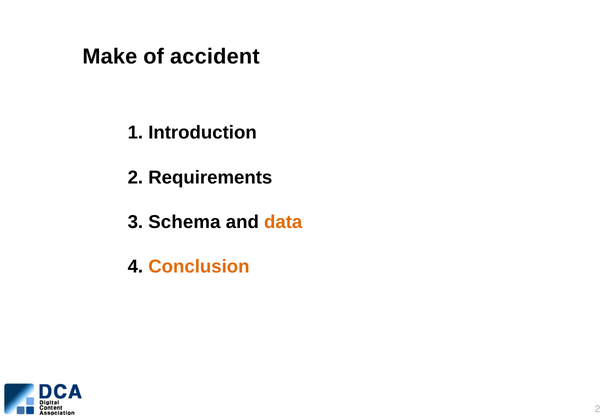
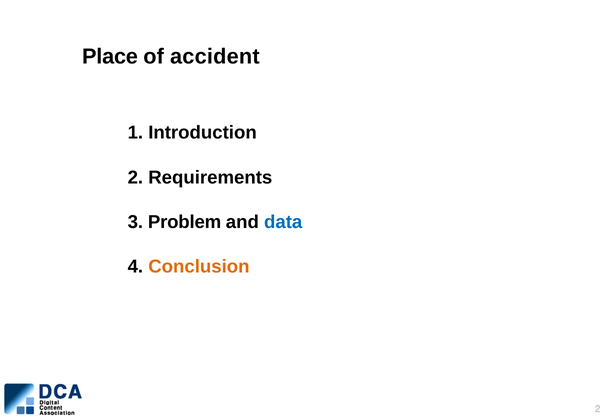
Make: Make -> Place
Schema: Schema -> Problem
data colour: orange -> blue
